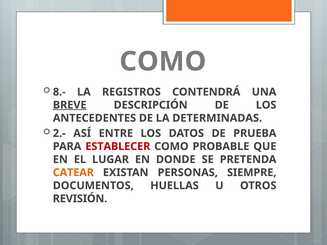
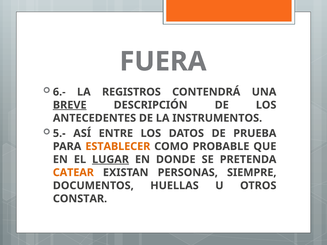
COMO at (163, 62): COMO -> FUERA
8.-: 8.- -> 6.-
DETERMINADAS: DETERMINADAS -> INSTRUMENTOS
2.-: 2.- -> 5.-
ESTABLECER colour: red -> orange
LUGAR underline: none -> present
REVISIÓN: REVISIÓN -> CONSTAR
